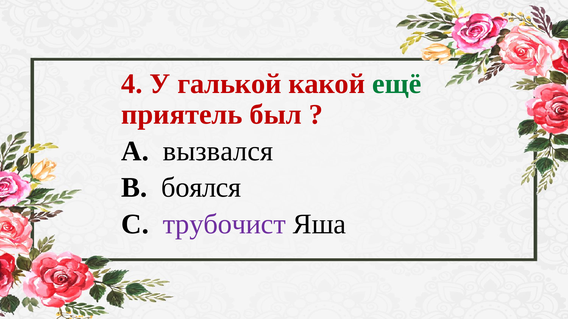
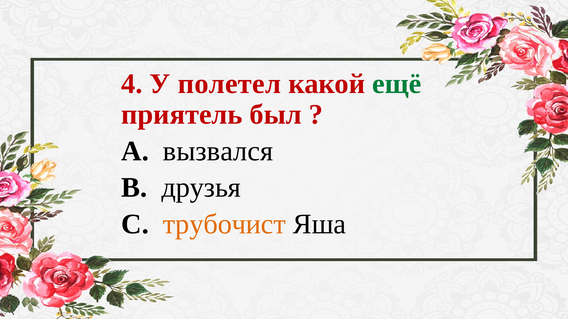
галькой: галькой -> полетел
боялся: боялся -> друзья
трубочист colour: purple -> orange
